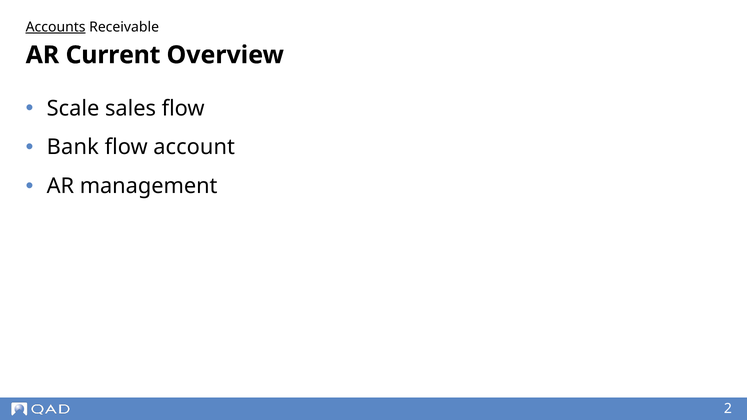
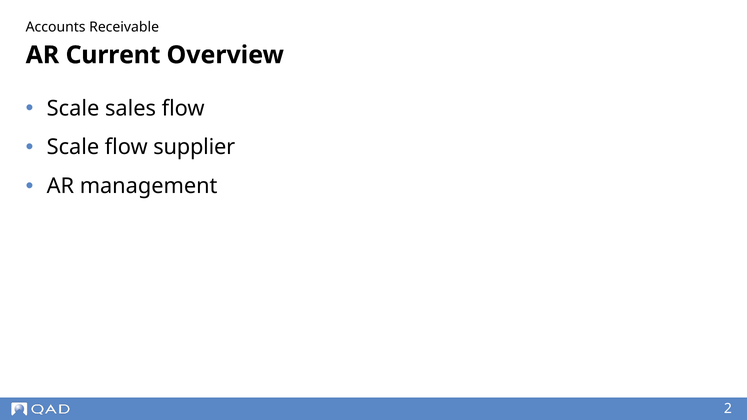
Accounts underline: present -> none
Bank at (73, 147): Bank -> Scale
account: account -> supplier
